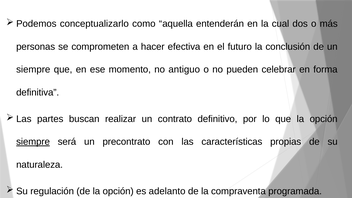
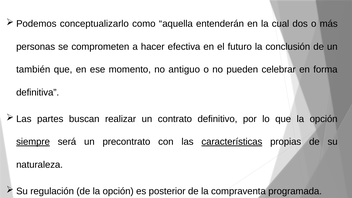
siempre at (33, 70): siempre -> también
características underline: none -> present
adelanto: adelanto -> posterior
